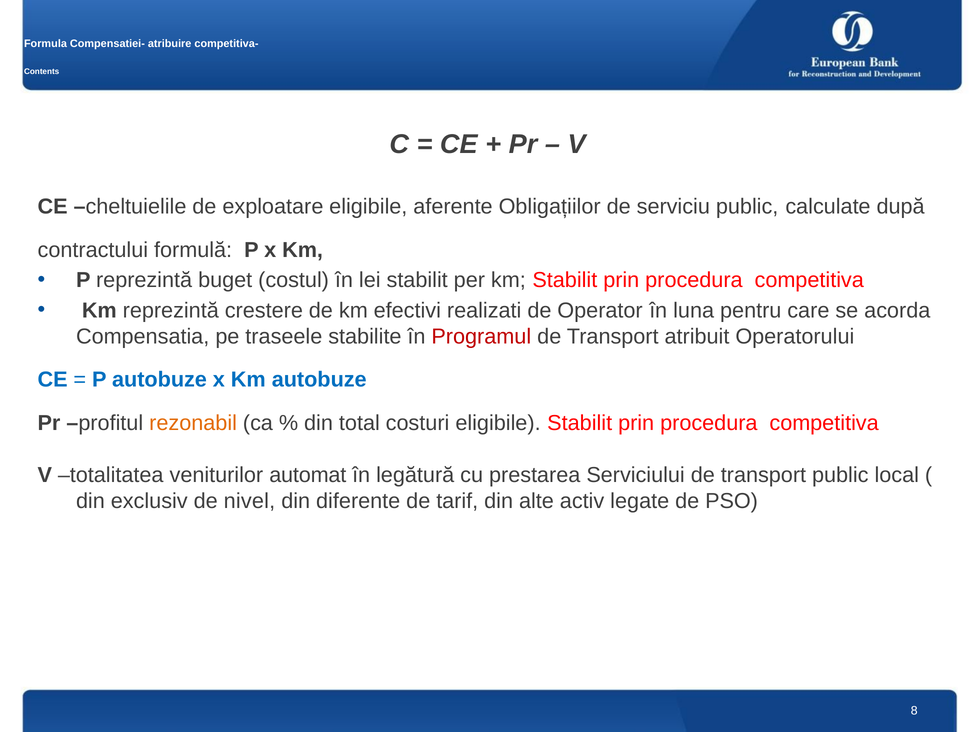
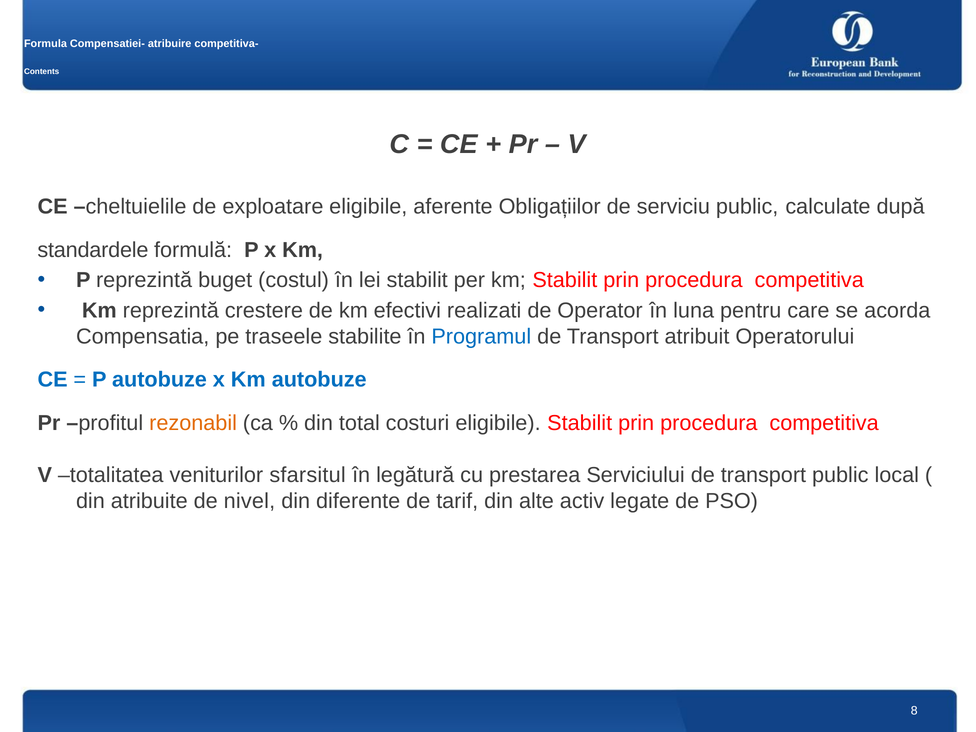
contractului: contractului -> standardele
Programul colour: red -> blue
automat: automat -> sfarsitul
exclusiv: exclusiv -> atribuite
